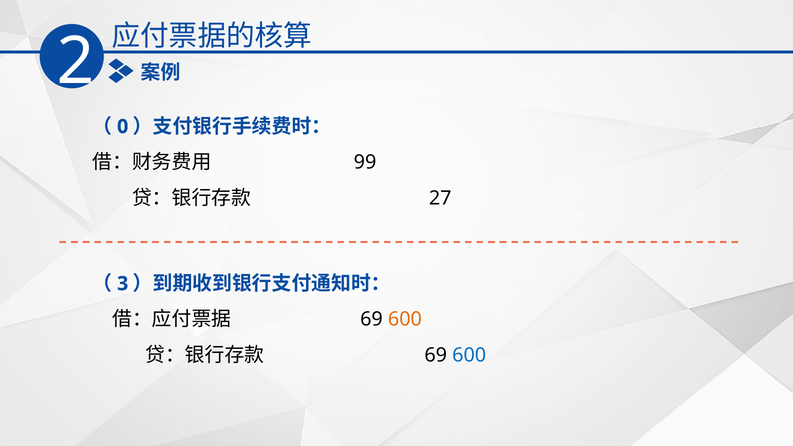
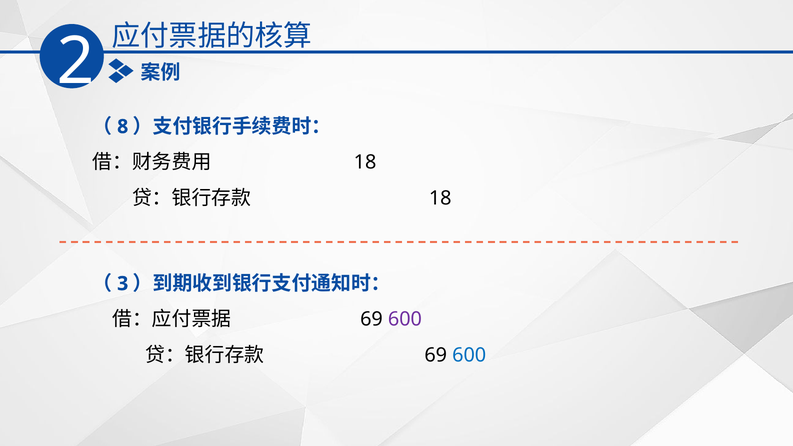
0: 0 -> 8
99 at (365, 162): 99 -> 18
27 at (440, 198): 27 -> 18
600 at (405, 319) colour: orange -> purple
